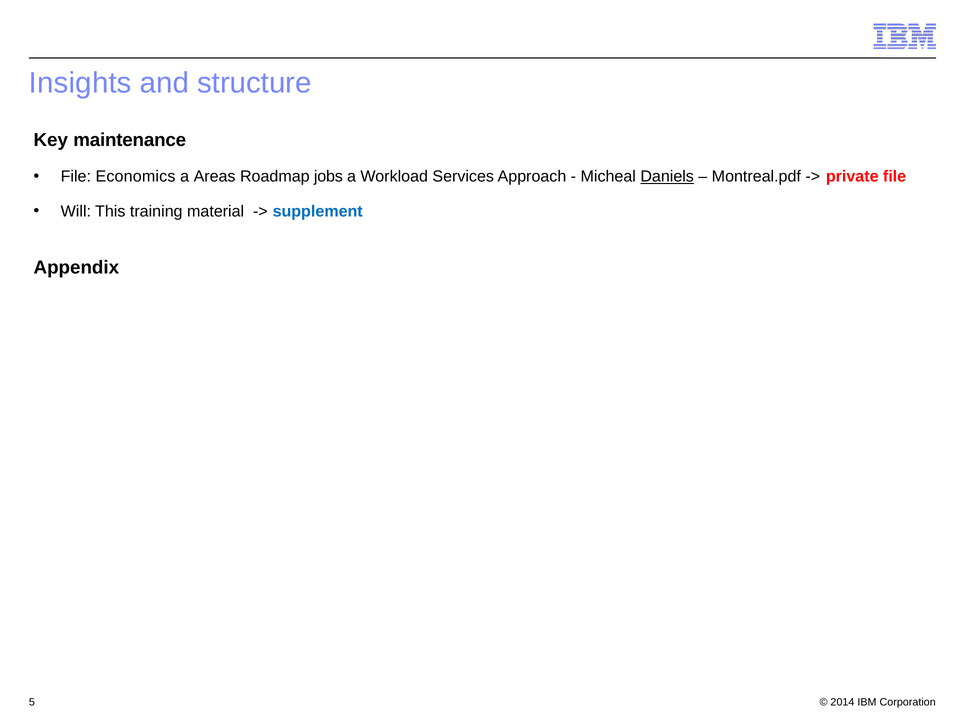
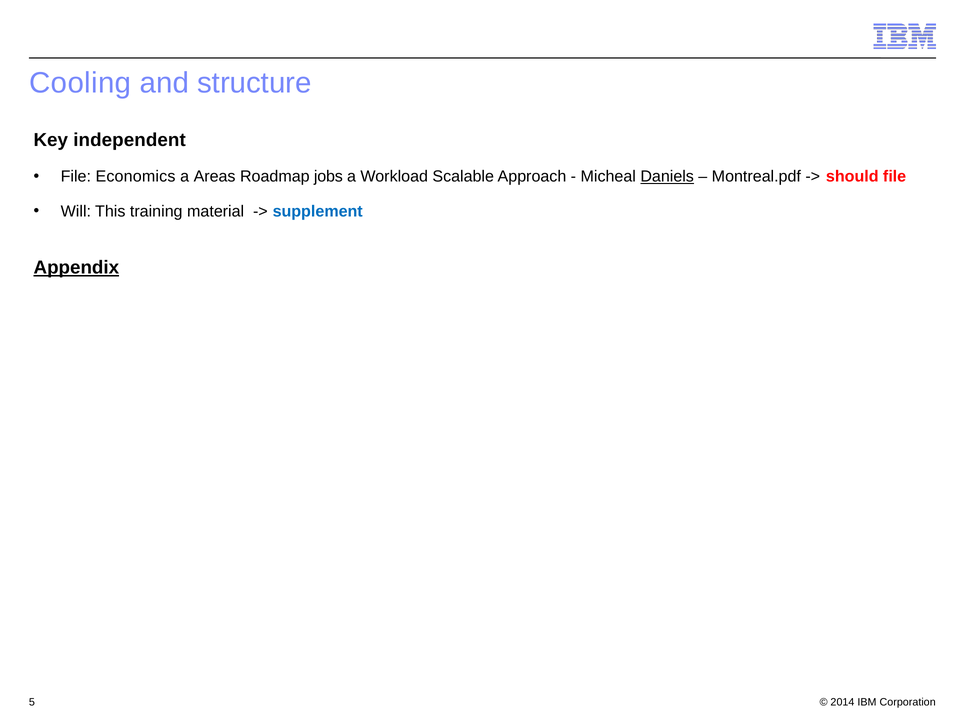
Insights: Insights -> Cooling
maintenance: maintenance -> independent
Services: Services -> Scalable
private: private -> should
Appendix underline: none -> present
